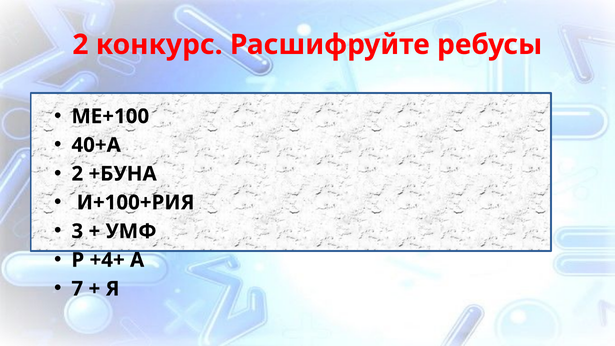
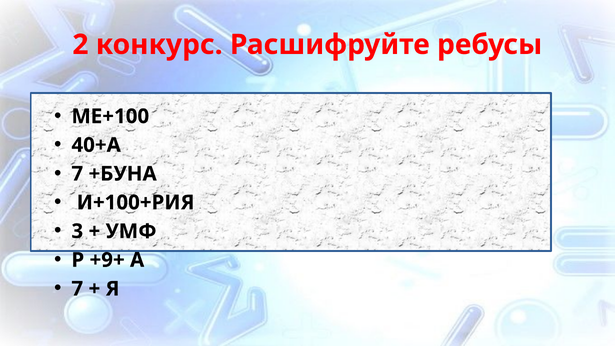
2 at (77, 174): 2 -> 7
+4+: +4+ -> +9+
